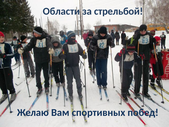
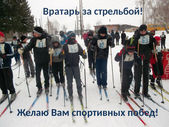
Области: Области -> Вратарь
